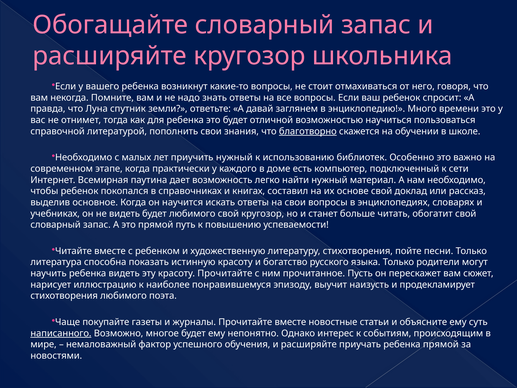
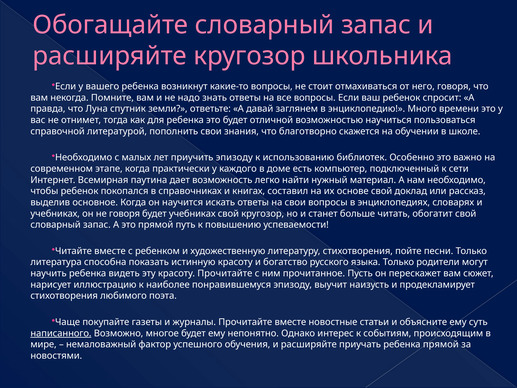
благотворно underline: present -> none
приучить нужный: нужный -> эпизоду
не видеть: видеть -> говоря
будет любимого: любимого -> учебниках
